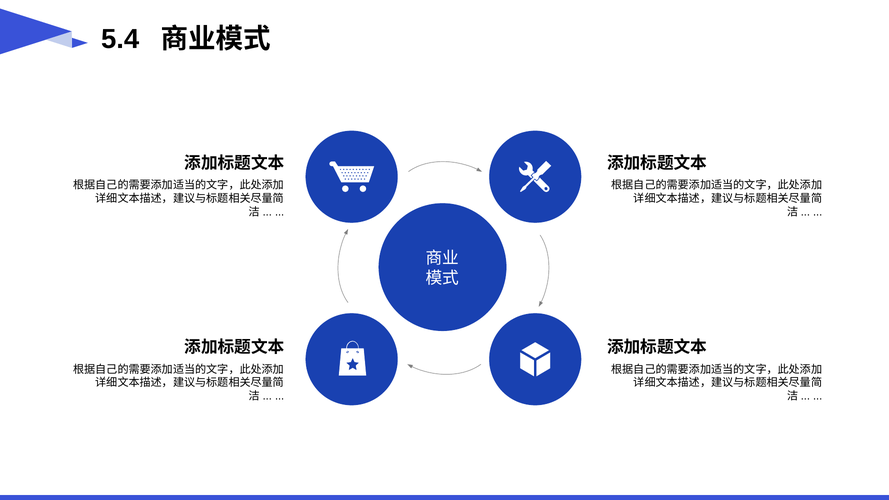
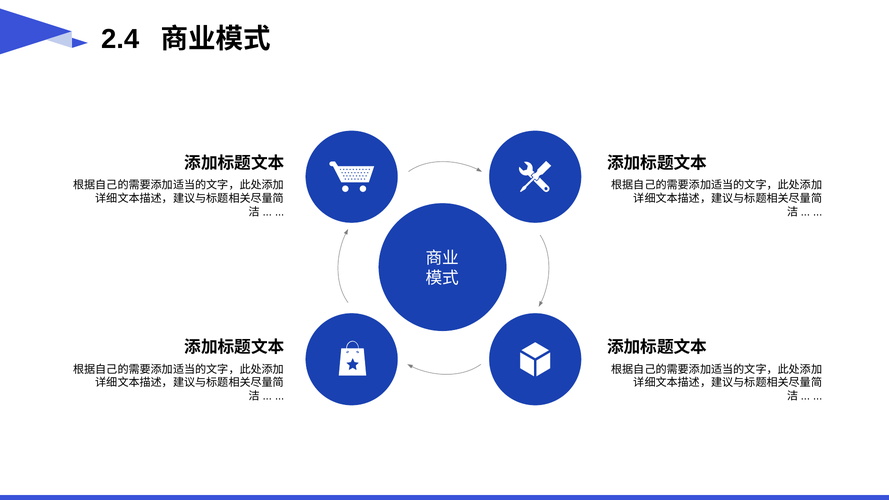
5.4: 5.4 -> 2.4
